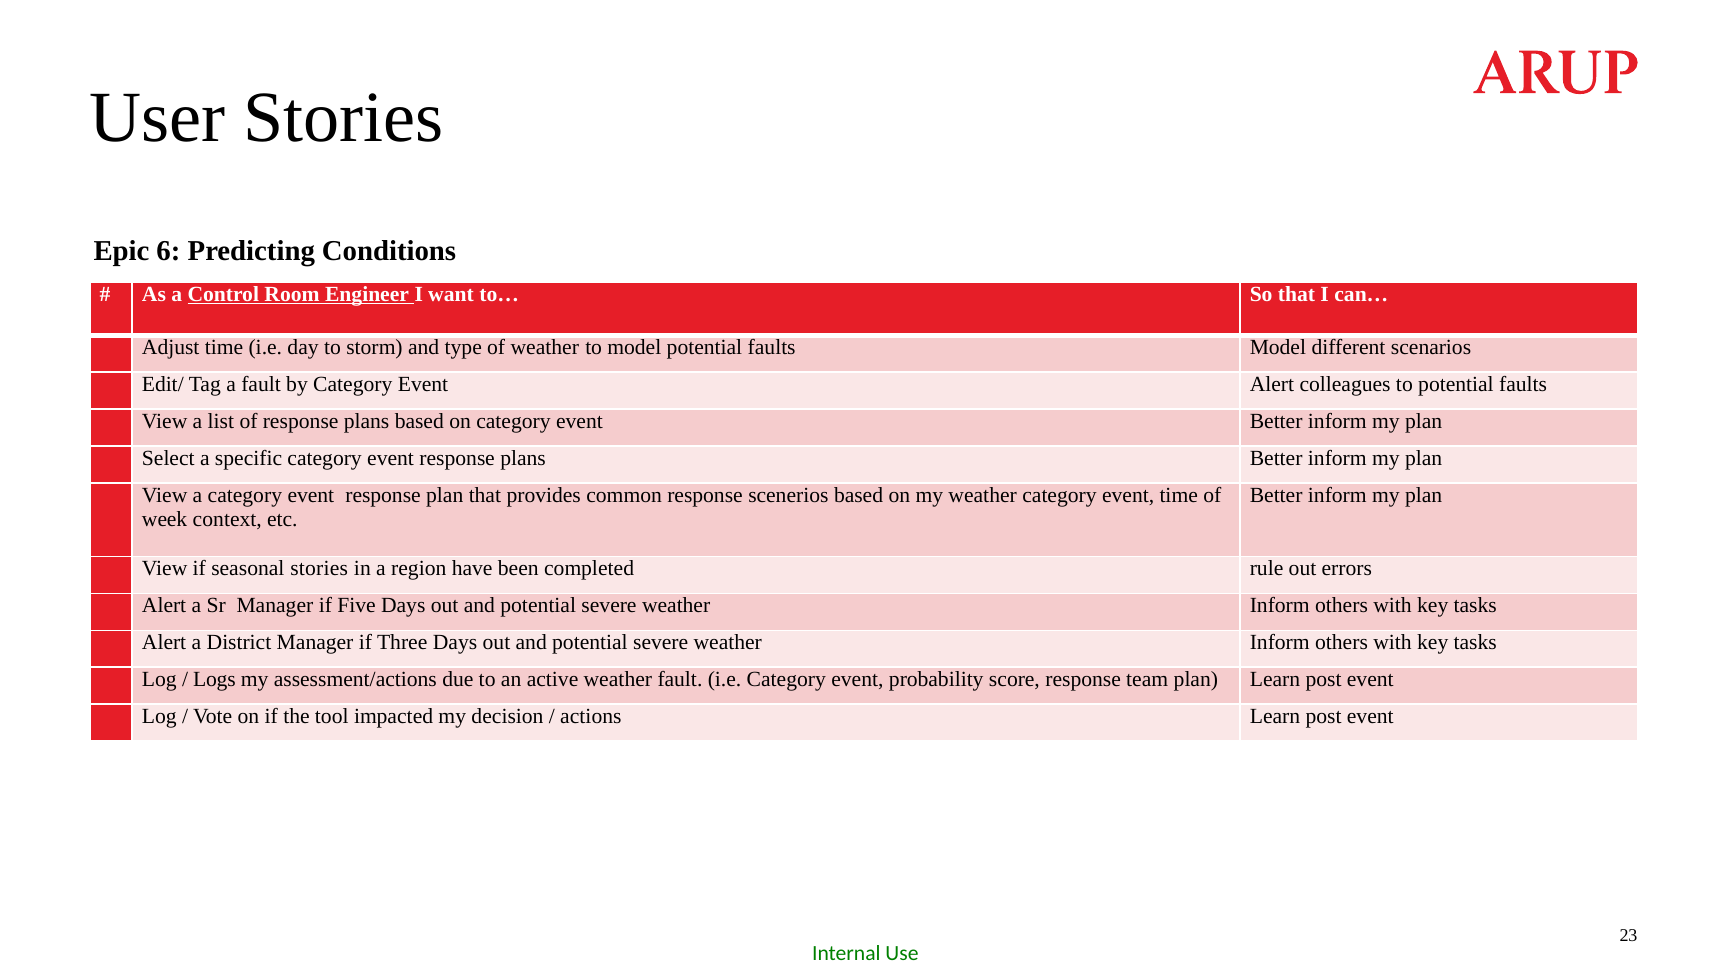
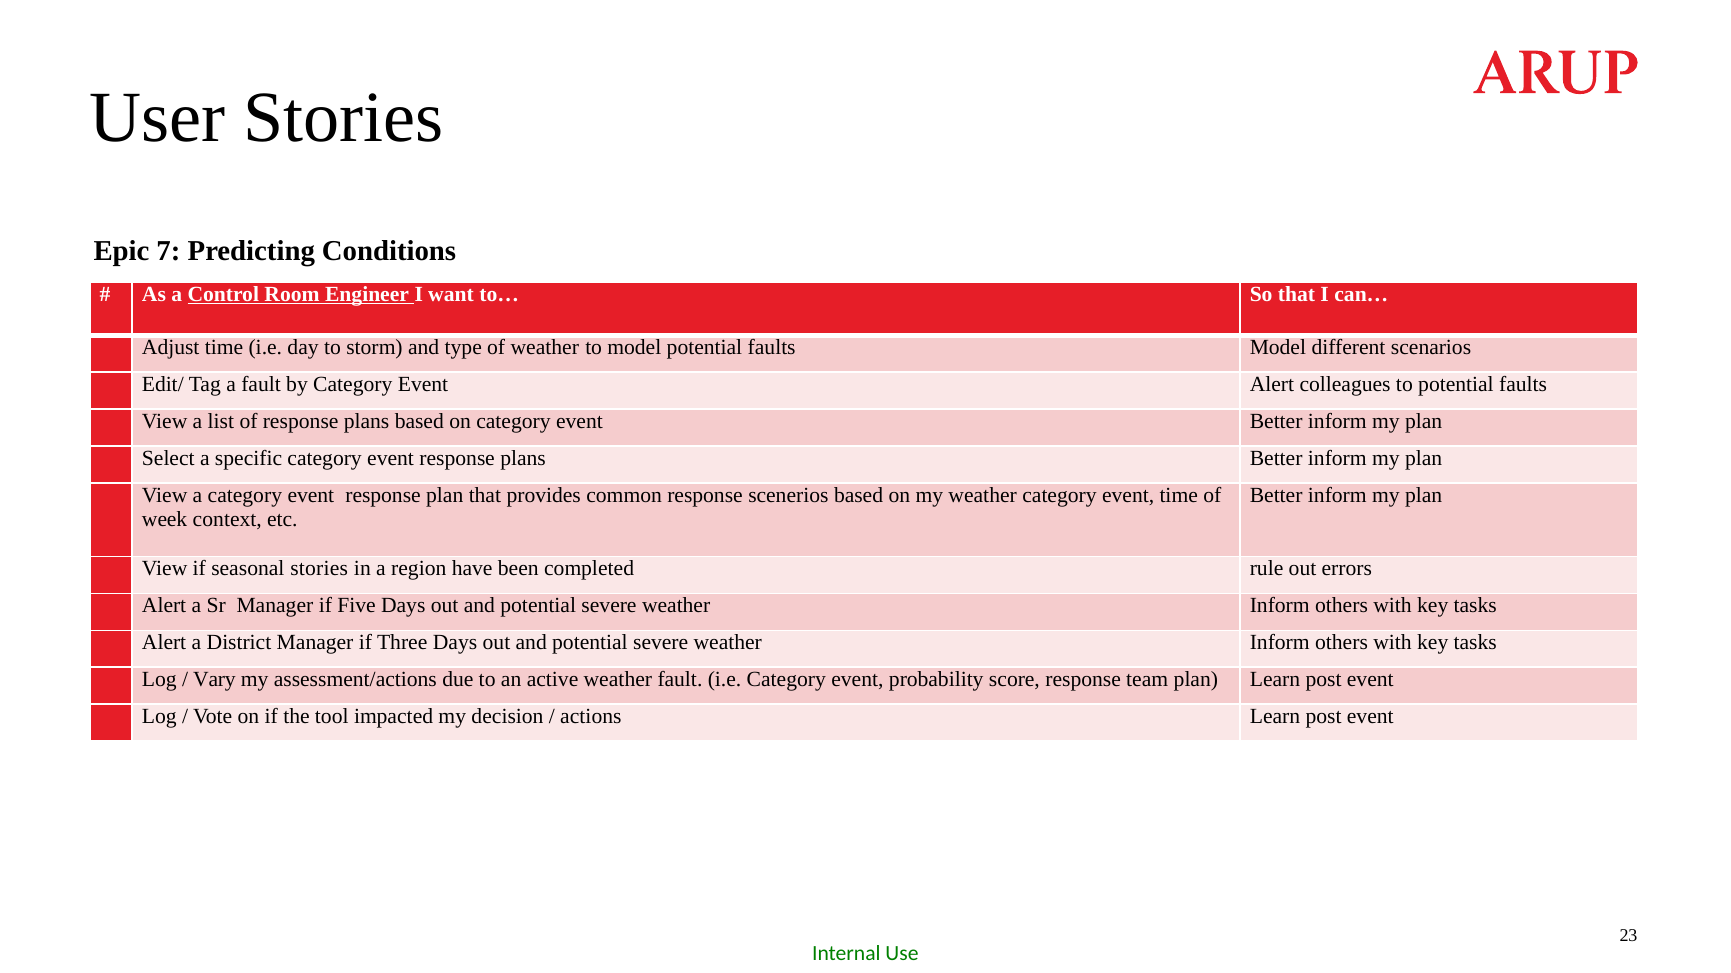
6: 6 -> 7
Logs: Logs -> Vary
